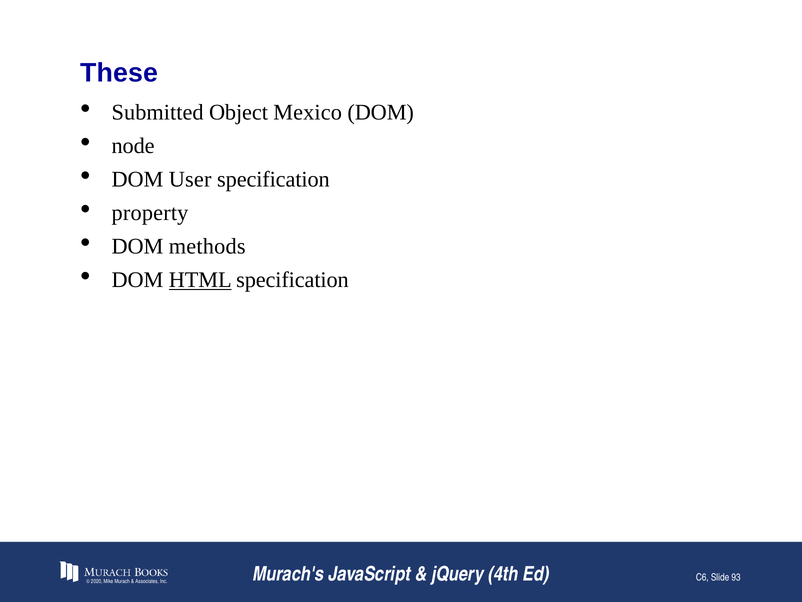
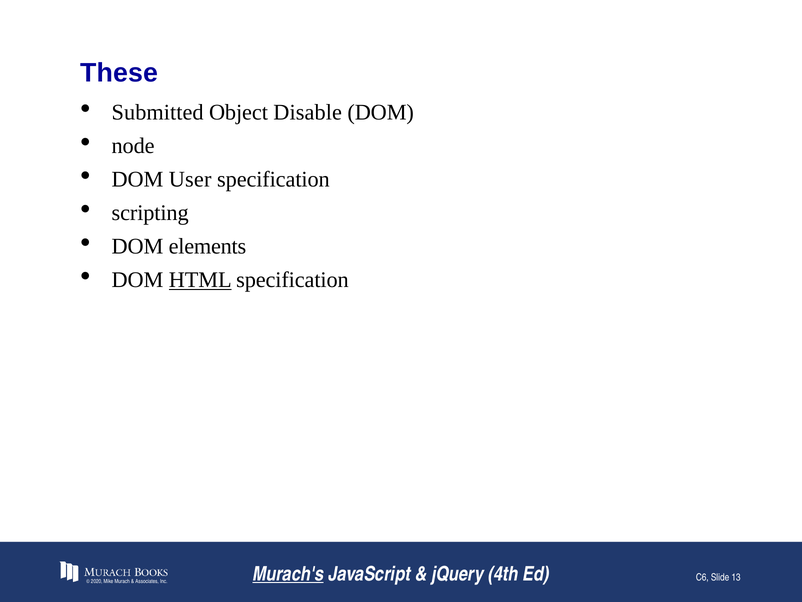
Mexico: Mexico -> Disable
property: property -> scripting
methods: methods -> elements
Murach's underline: none -> present
93: 93 -> 13
